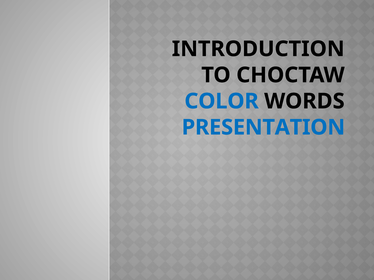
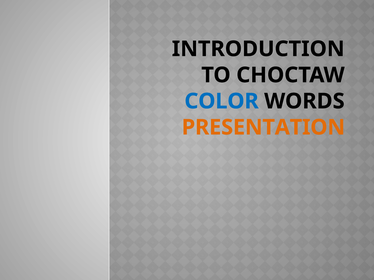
PRESENTATION colour: blue -> orange
